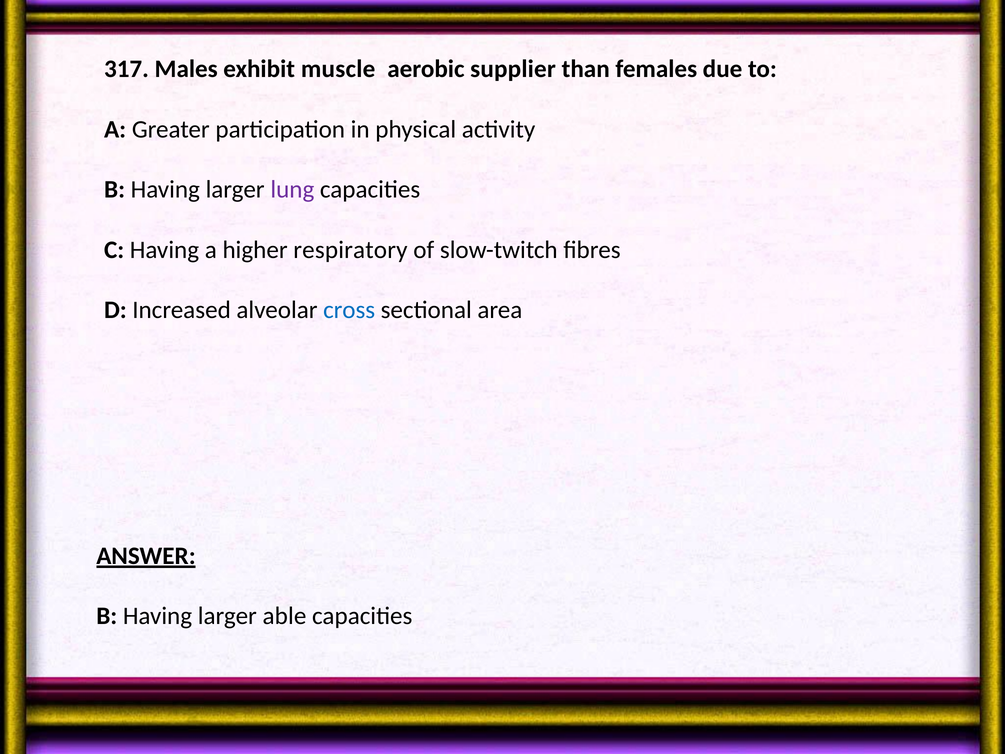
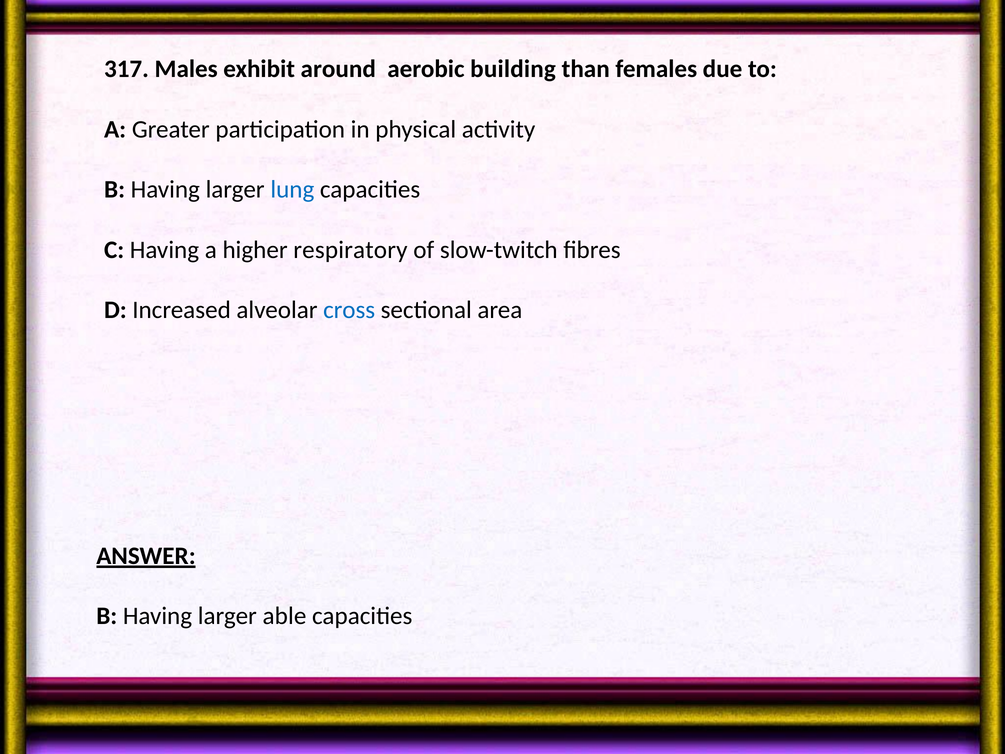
muscle: muscle -> around
supplier: supplier -> building
lung colour: purple -> blue
